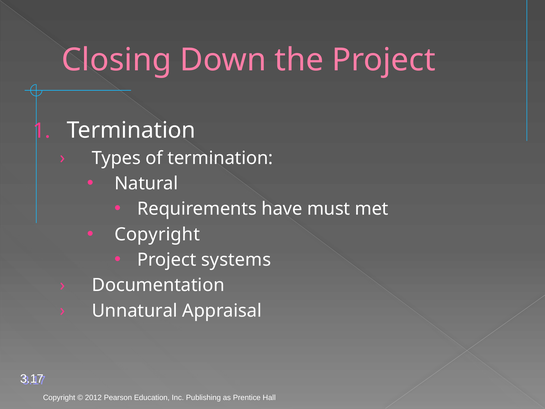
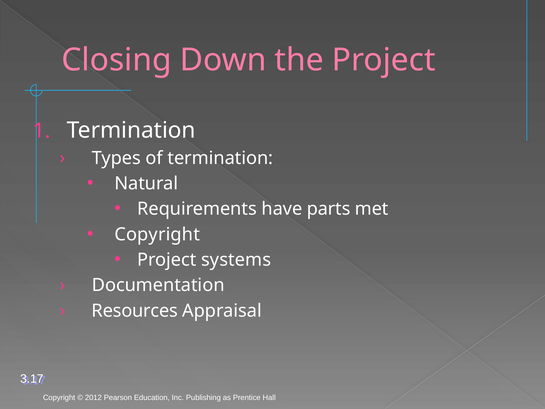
must: must -> parts
Unnatural: Unnatural -> Resources
